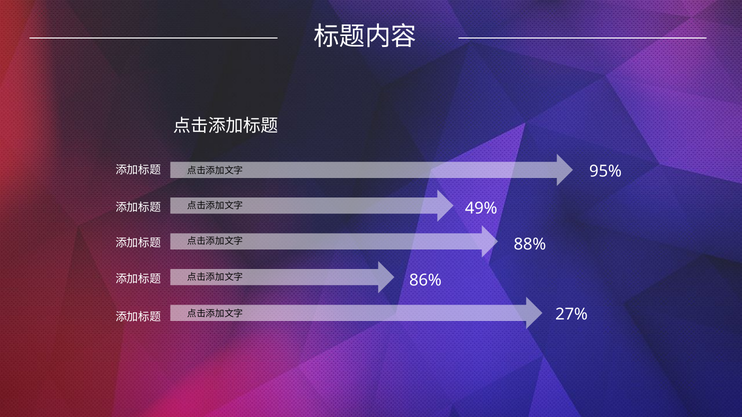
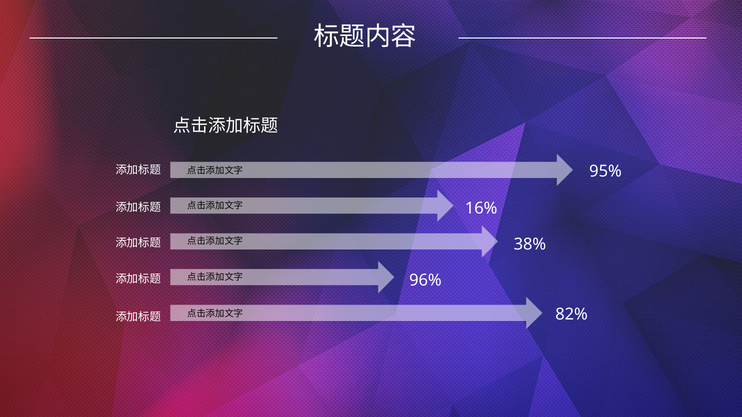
49%: 49% -> 16%
88%: 88% -> 38%
86%: 86% -> 96%
27%: 27% -> 82%
